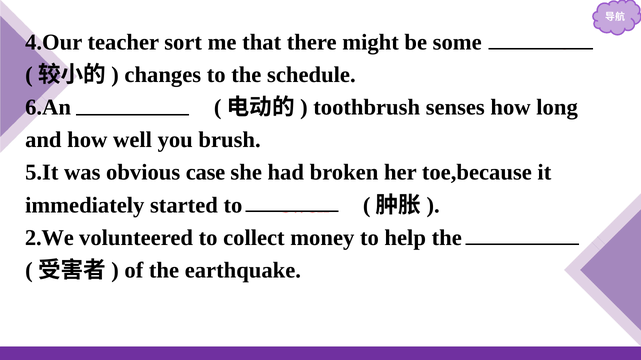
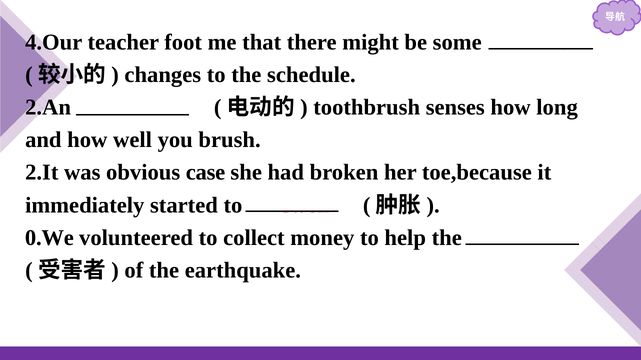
sort: sort -> foot
6.An: 6.An -> 2.An
5.It: 5.It -> 2.It
2.We: 2.We -> 0.We
